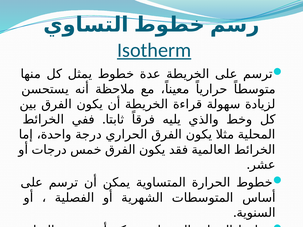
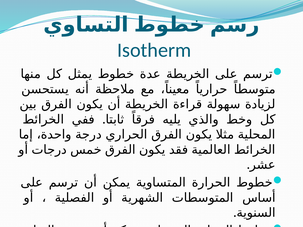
Isotherm underline: present -> none
